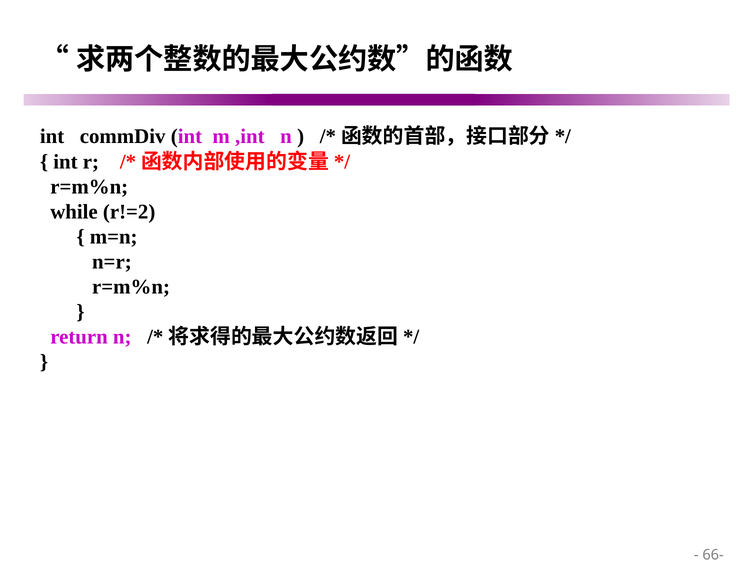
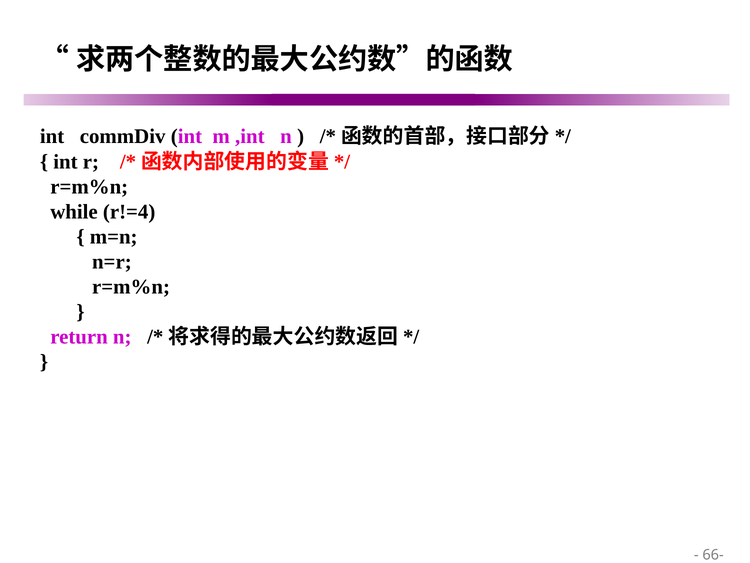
r!=2: r!=2 -> r!=4
